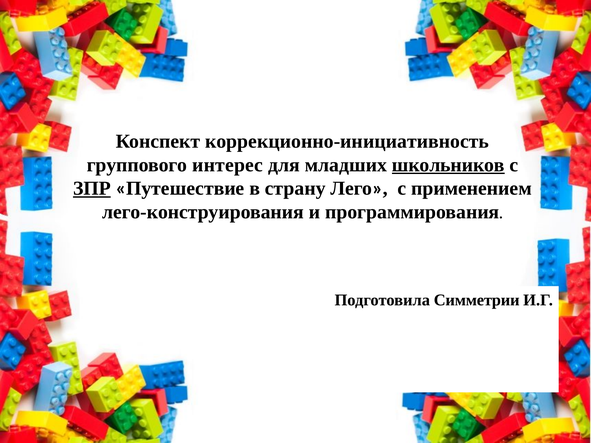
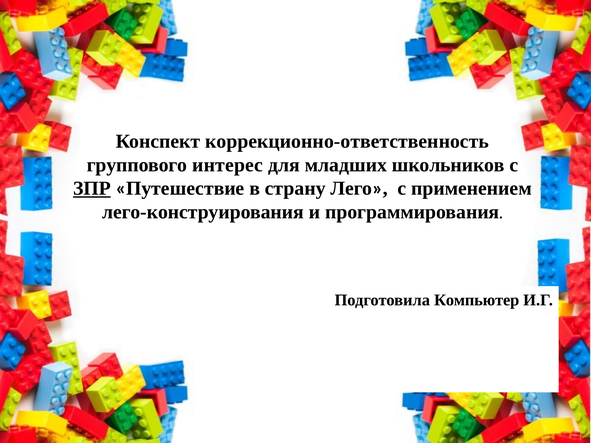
коррекционно-инициативность: коррекционно-инициативность -> коррекционно-ответственность
школьников underline: present -> none
Симметрии: Симметрии -> Компьютер
